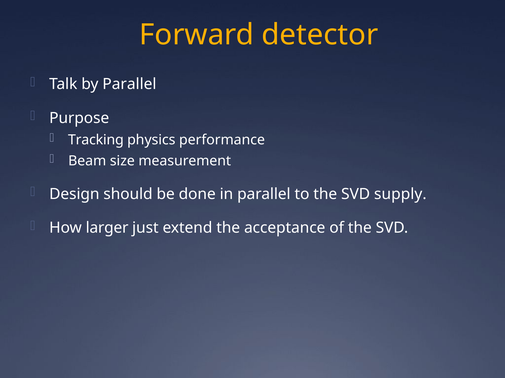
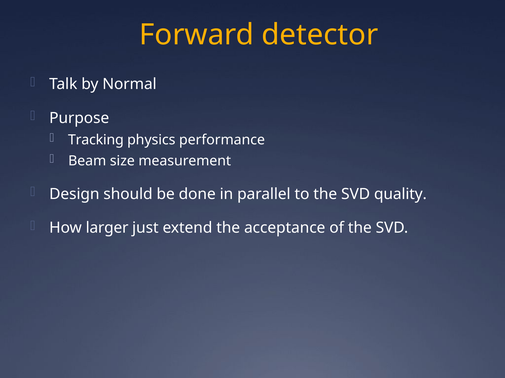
by Parallel: Parallel -> Normal
supply: supply -> quality
